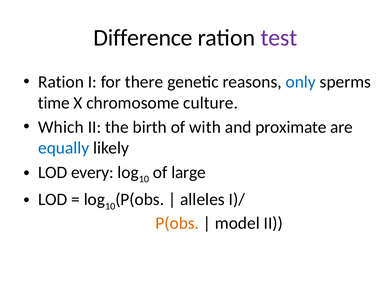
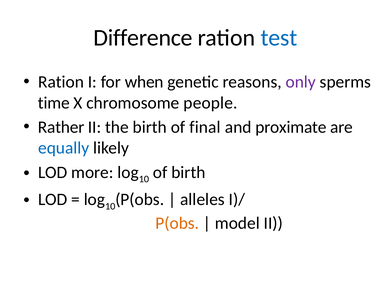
test colour: purple -> blue
there: there -> when
only colour: blue -> purple
culture: culture -> people
Which: Which -> Rather
with: with -> final
every: every -> more
of large: large -> birth
